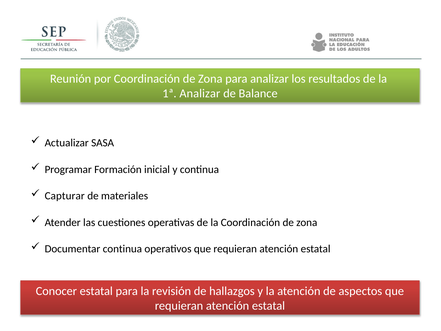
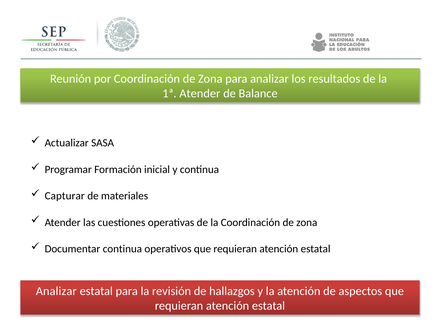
1ª Analizar: Analizar -> Atender
Conocer at (56, 291): Conocer -> Analizar
